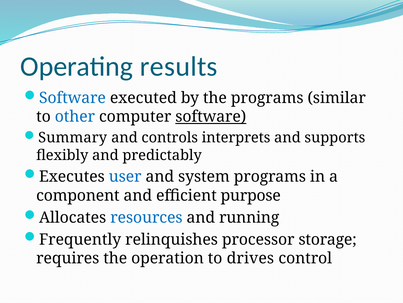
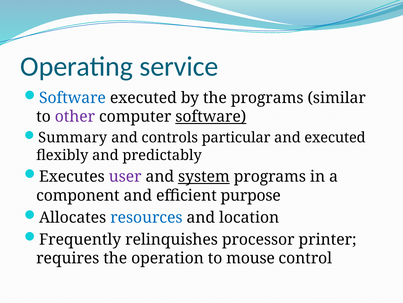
results: results -> service
other colour: blue -> purple
interprets: interprets -> particular
and supports: supports -> executed
user colour: blue -> purple
system underline: none -> present
running: running -> location
storage: storage -> printer
drives: drives -> mouse
